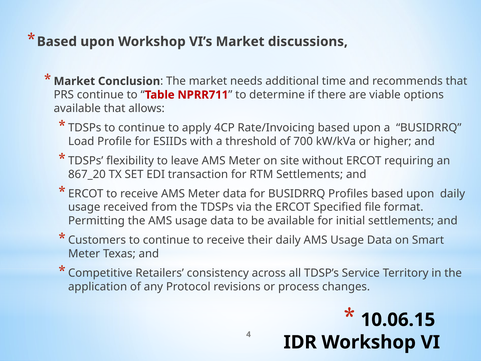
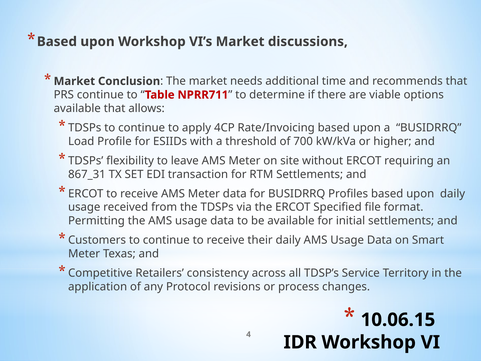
867_20: 867_20 -> 867_31
